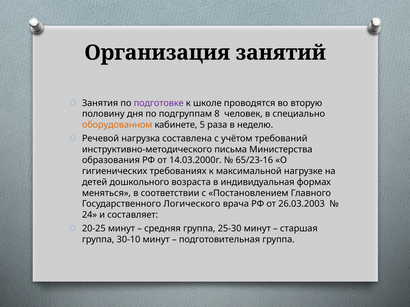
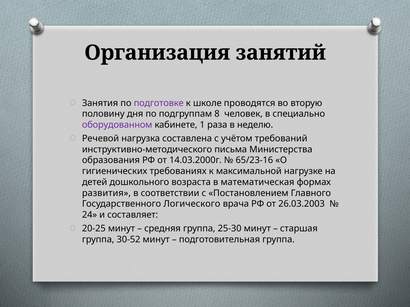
оборудованном colour: orange -> purple
5: 5 -> 1
индивидуальная: индивидуальная -> математическая
меняться: меняться -> развития
30-10: 30-10 -> 30-52
